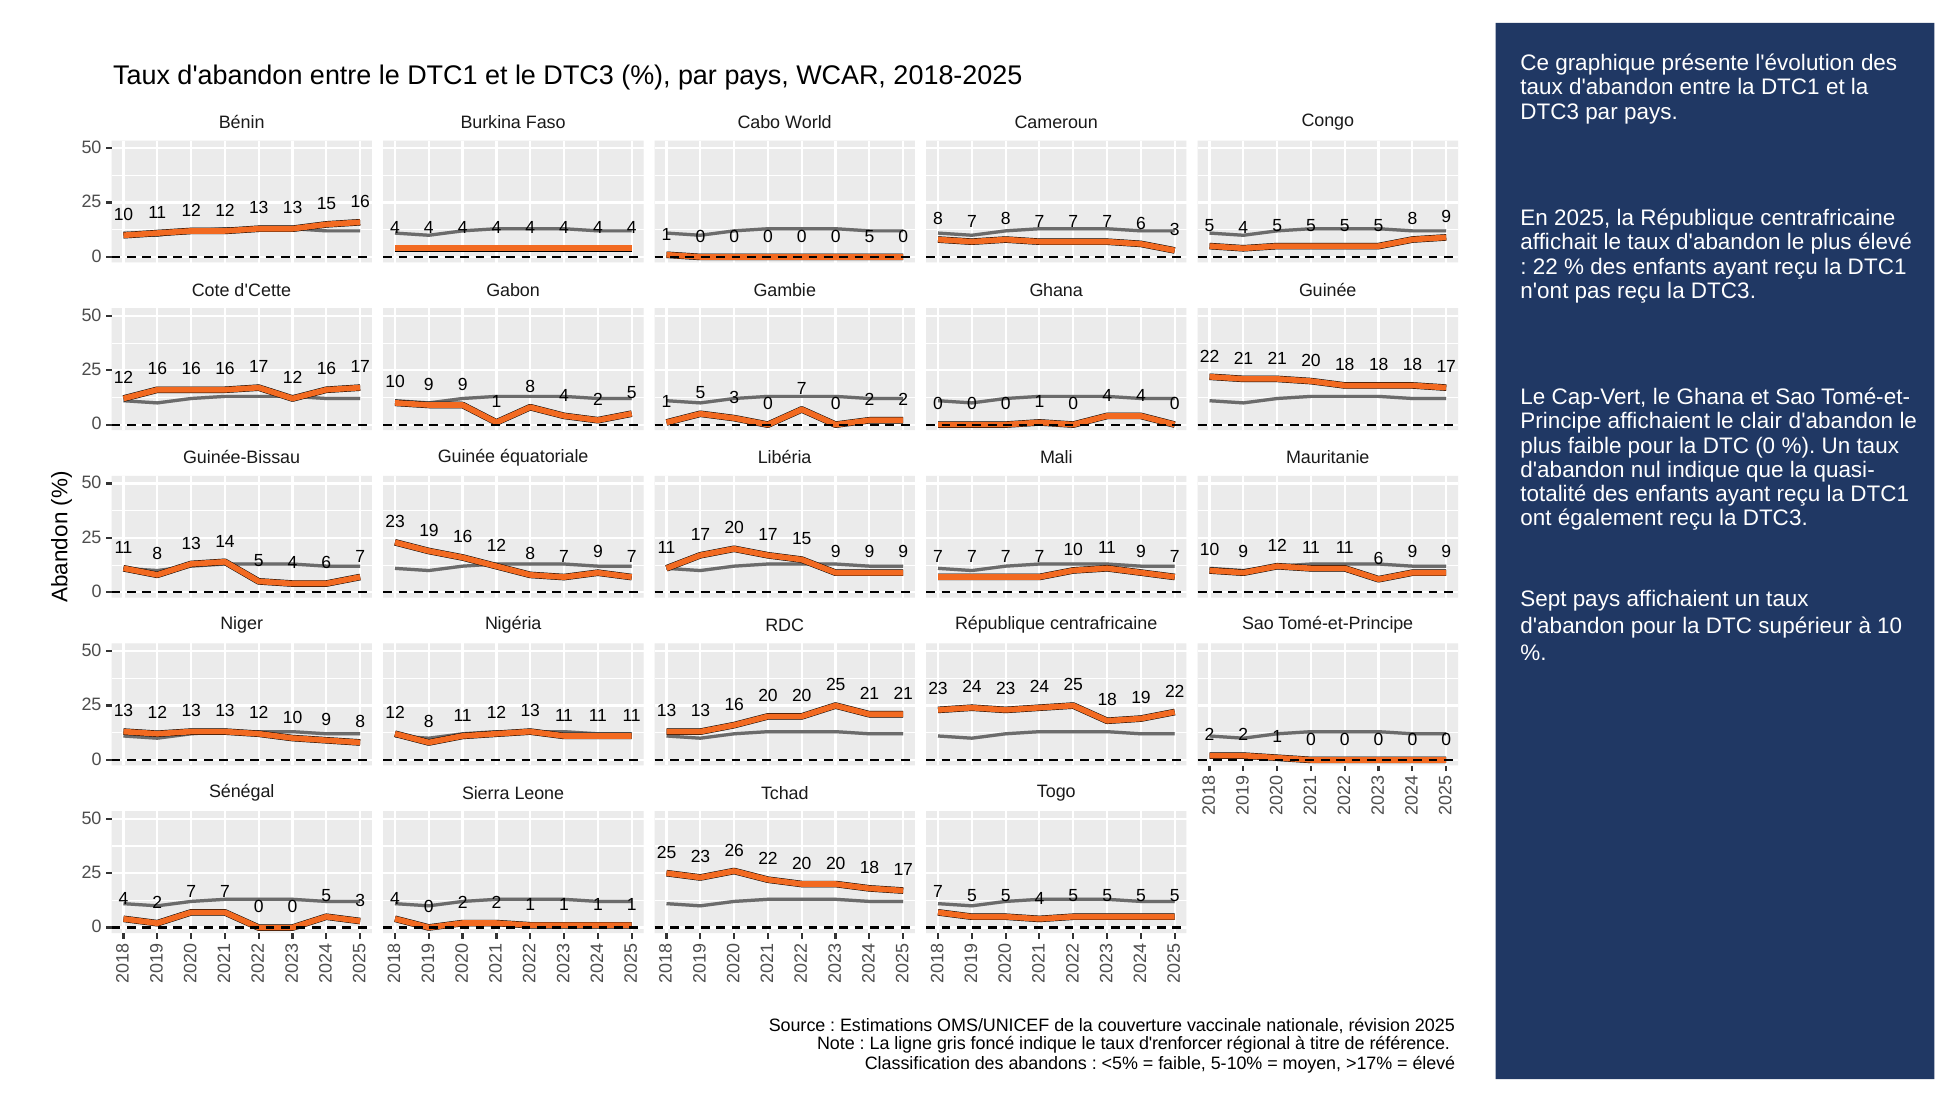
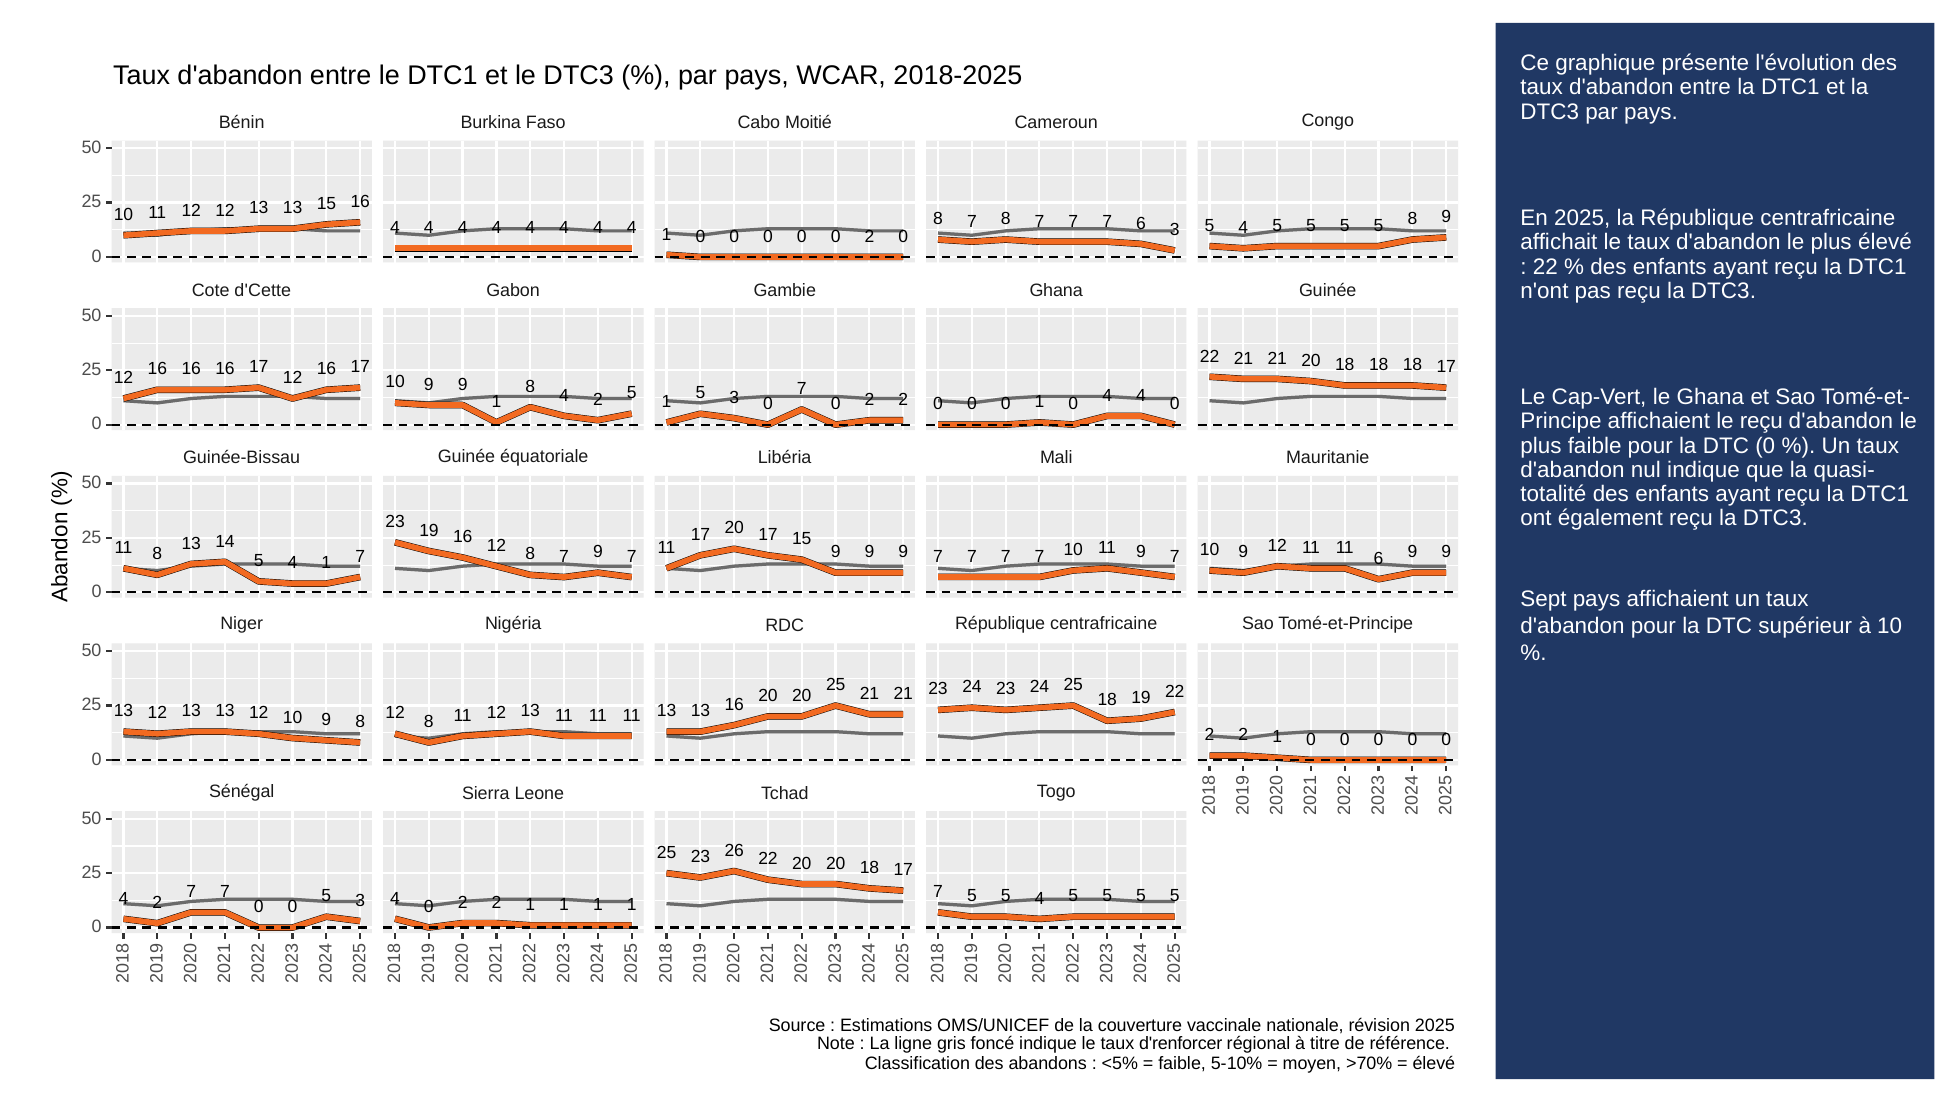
World: World -> Moitié
0 0 0 5: 5 -> 2
le clair: clair -> reçu
4 6: 6 -> 1
>17%: >17% -> >70%
